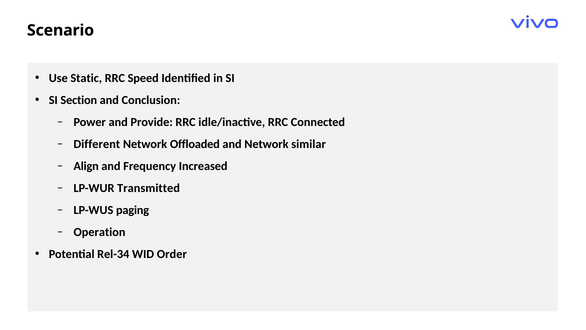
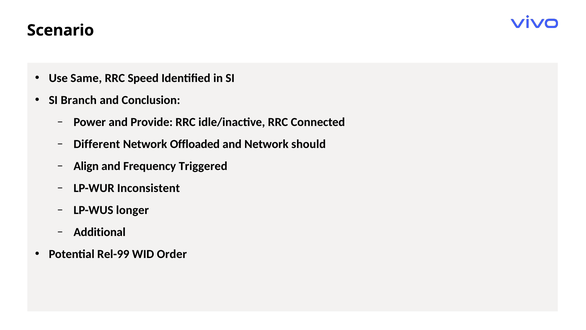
Static: Static -> Same
Section: Section -> Branch
similar: similar -> should
Increased: Increased -> Triggered
Transmitted: Transmitted -> Inconsistent
paging: paging -> longer
Operation: Operation -> Additional
Rel-34: Rel-34 -> Rel-99
